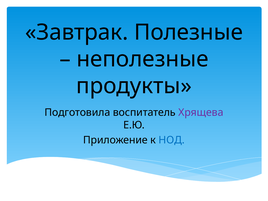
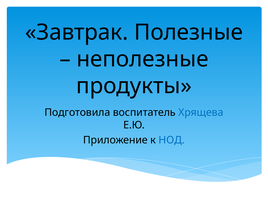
Хрящева colour: purple -> blue
